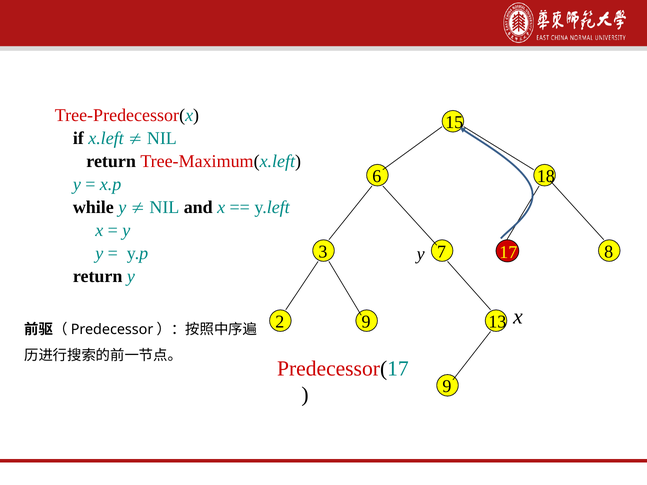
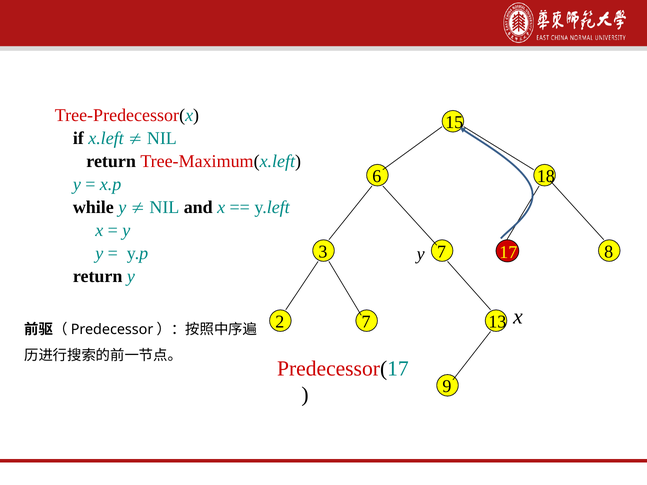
2 9: 9 -> 7
